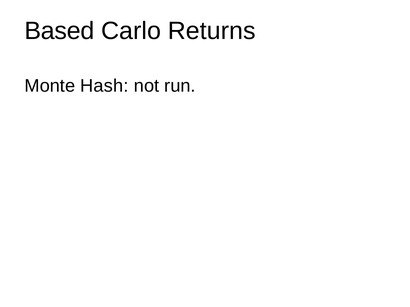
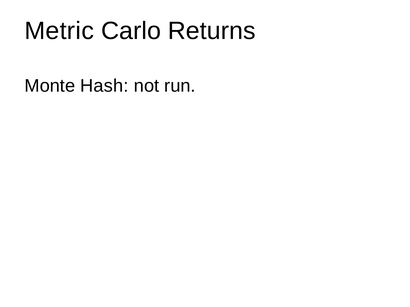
Based: Based -> Metric
